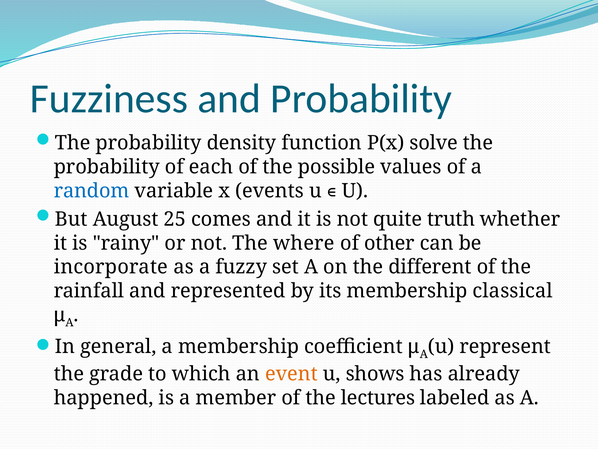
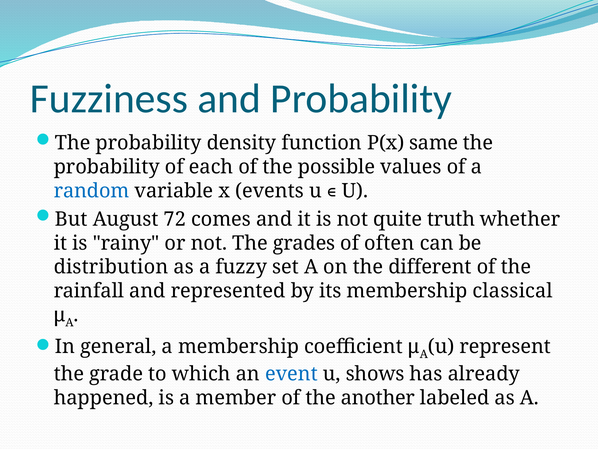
solve: solve -> same
25: 25 -> 72
where: where -> grades
other: other -> often
incorporate: incorporate -> distribution
event colour: orange -> blue
lectures: lectures -> another
